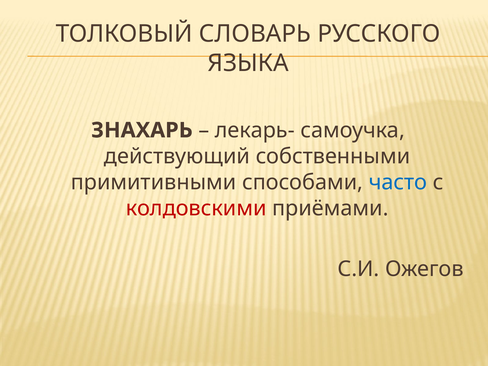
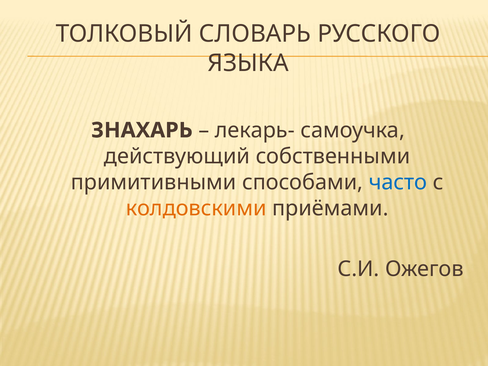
колдовскими colour: red -> orange
